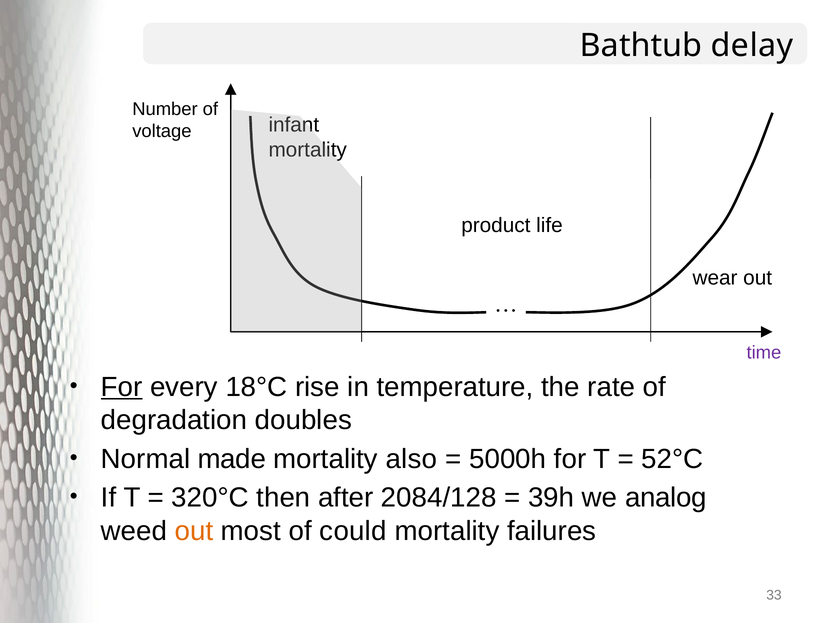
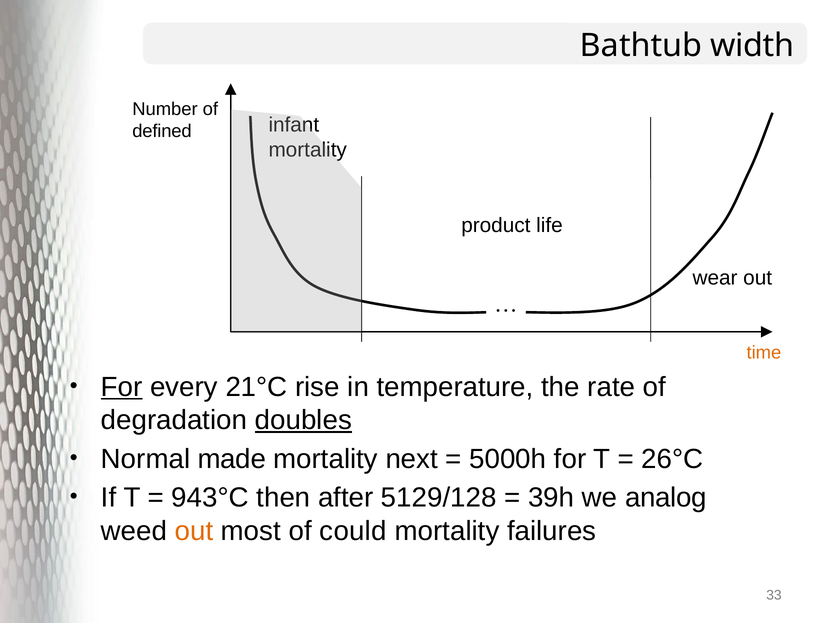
delay: delay -> width
voltage: voltage -> defined
time colour: purple -> orange
18°C: 18°C -> 21°C
doubles underline: none -> present
also: also -> next
52°C: 52°C -> 26°C
320°C: 320°C -> 943°C
2084/128: 2084/128 -> 5129/128
